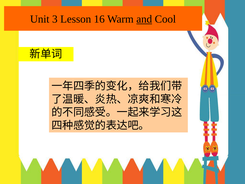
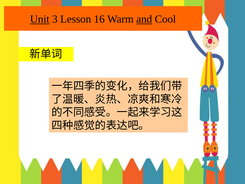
Unit underline: none -> present
